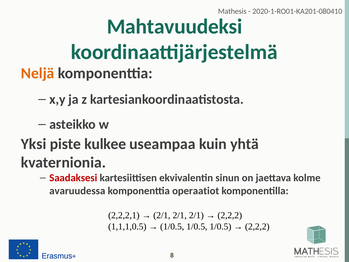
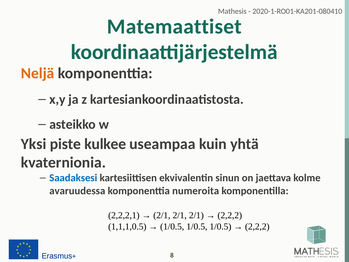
Mahtavuudeksi: Mahtavuudeksi -> Matemaattiset
Saadaksesi colour: red -> blue
operaatiot: operaatiot -> numeroita
